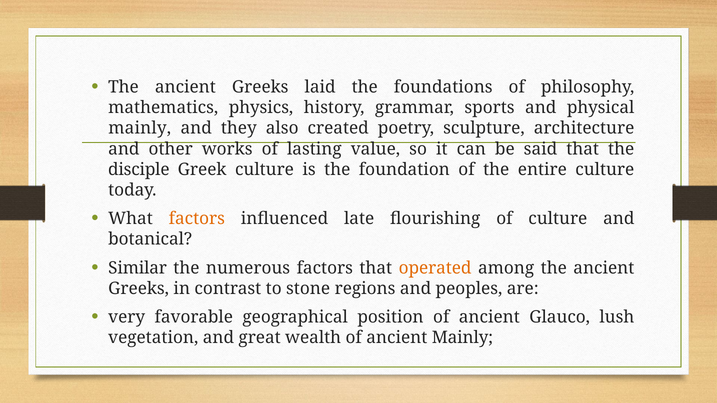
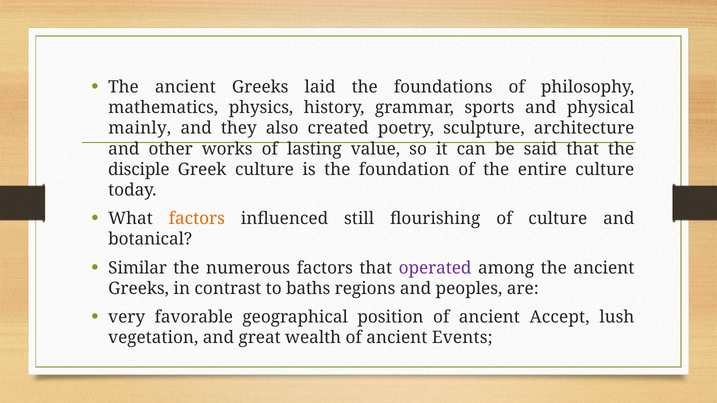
late: late -> still
operated colour: orange -> purple
stone: stone -> baths
Glauco: Glauco -> Accept
ancient Mainly: Mainly -> Events
